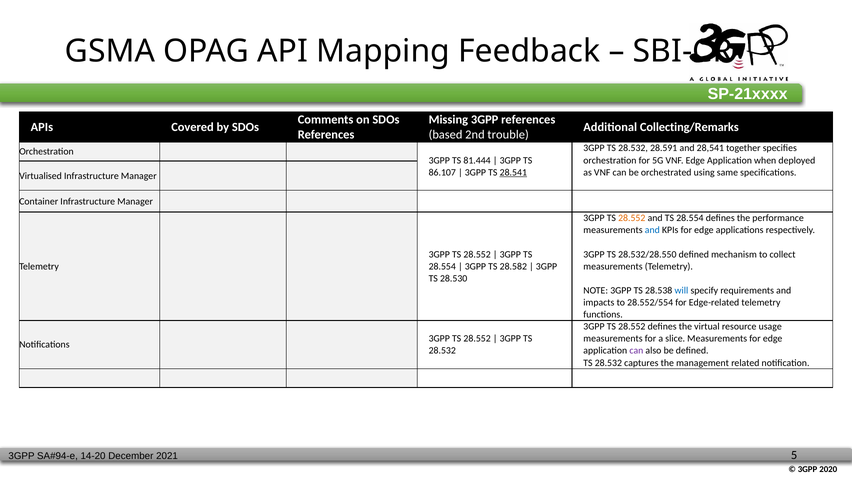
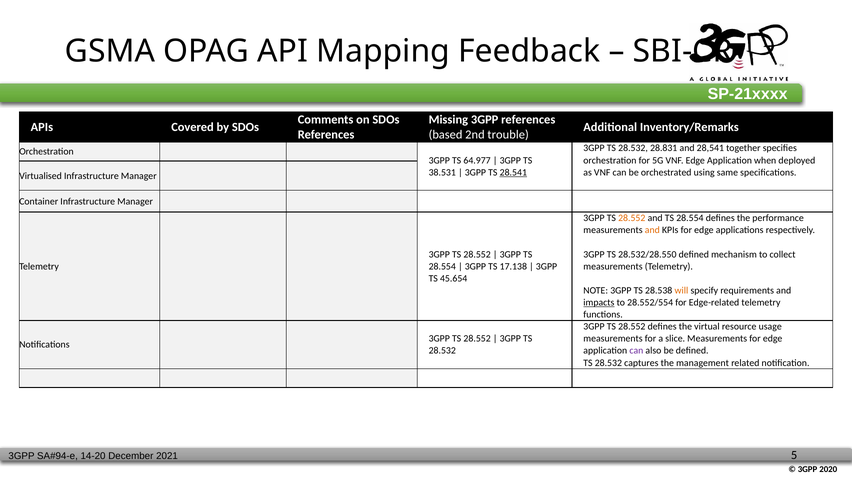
Collecting/Remarks: Collecting/Remarks -> Inventory/Remarks
28.591: 28.591 -> 28.831
81.444: 81.444 -> 64.977
86.107: 86.107 -> 38.531
and at (652, 230) colour: blue -> orange
28.582: 28.582 -> 17.138
28.530: 28.530 -> 45.654
will colour: blue -> orange
impacts underline: none -> present
